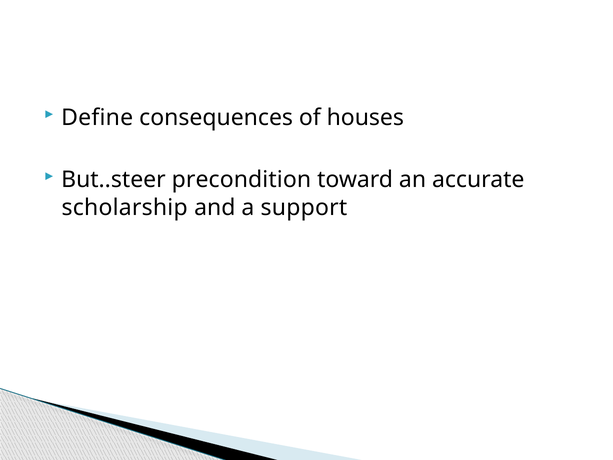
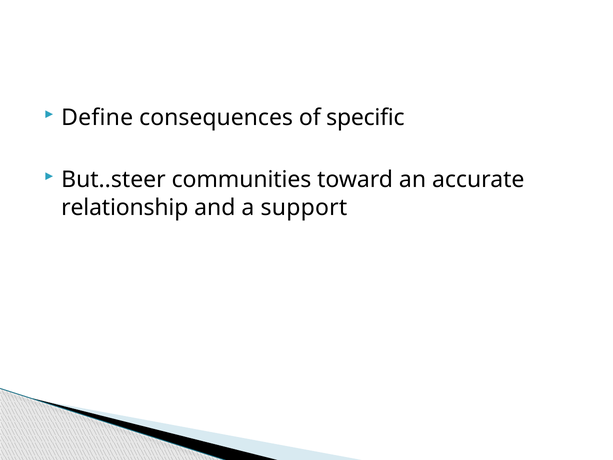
houses: houses -> specific
precondition: precondition -> communities
scholarship: scholarship -> relationship
